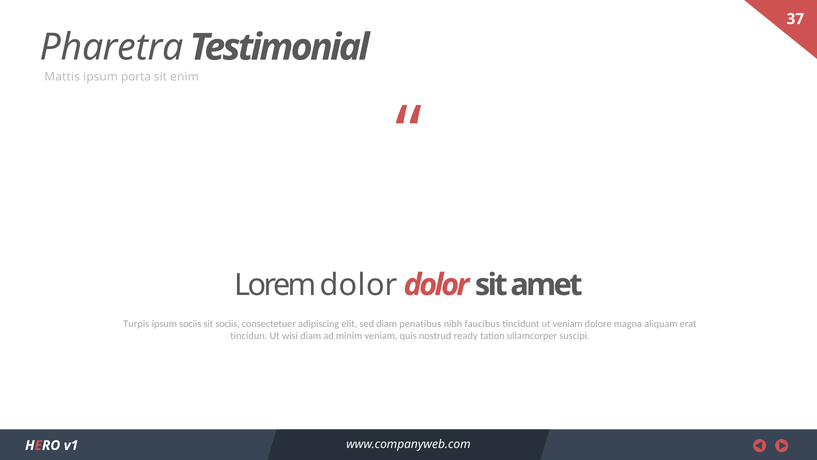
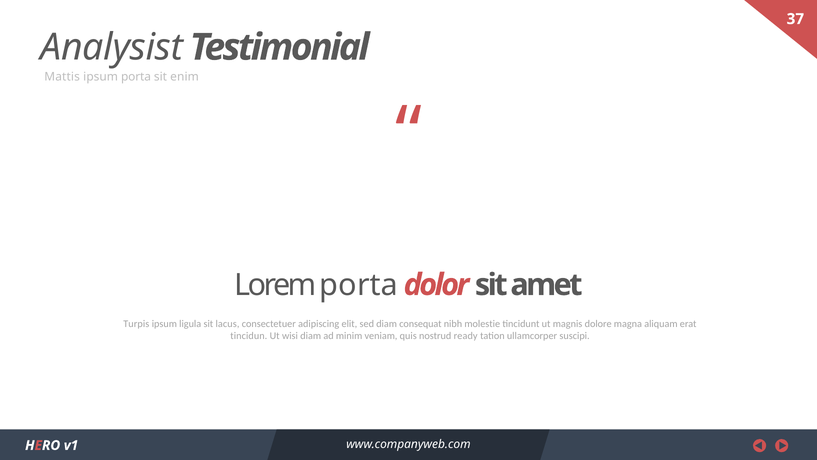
Pharetra: Pharetra -> Analysist
Lorem dolor: dolor -> porta
ipsum sociis: sociis -> ligula
sit sociis: sociis -> lacus
penatibus: penatibus -> consequat
faucibus: faucibus -> molestie
ut veniam: veniam -> magnis
